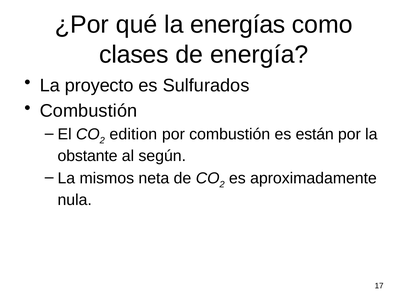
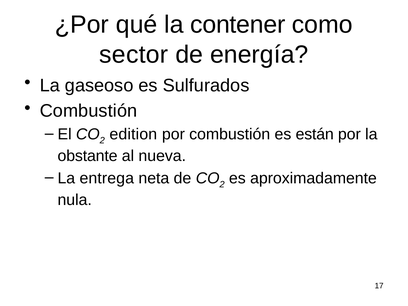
energías: energías -> contener
clases: clases -> sector
proyecto: proyecto -> gaseoso
según: según -> nueva
mismos: mismos -> entrega
